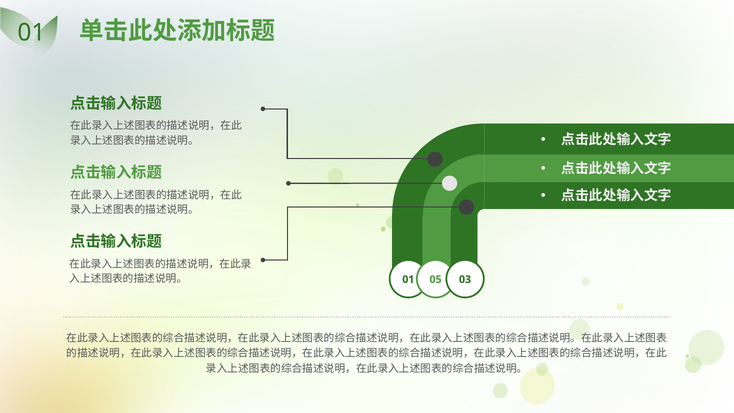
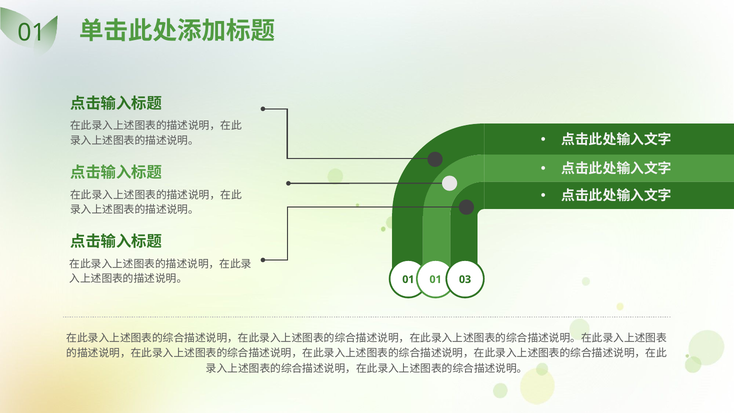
01 05: 05 -> 01
